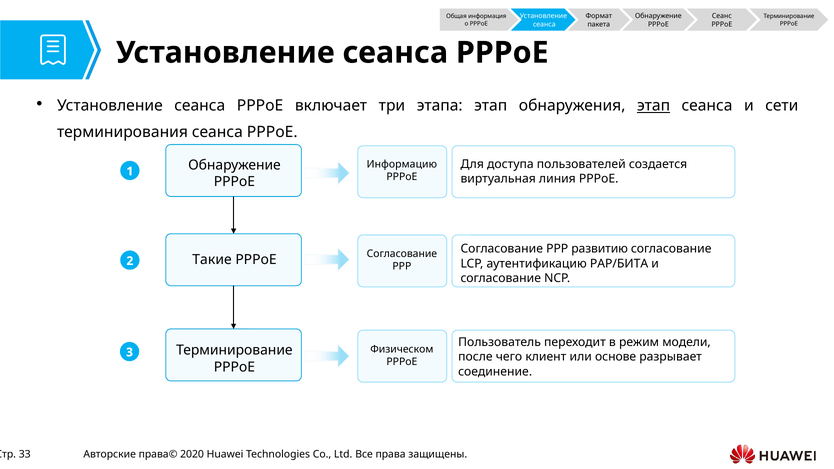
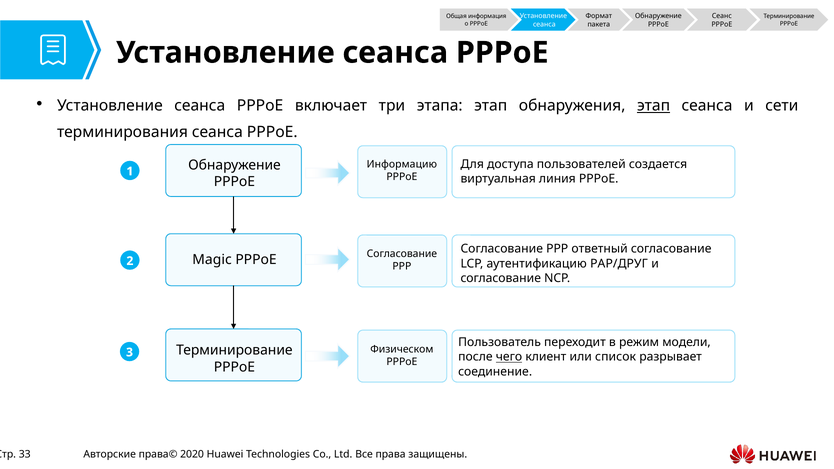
развитию: развитию -> ответный
Такие: Такие -> Magic
PAP/БИТА: PAP/БИТА -> PAP/ДРУГ
чего underline: none -> present
основе: основе -> список
